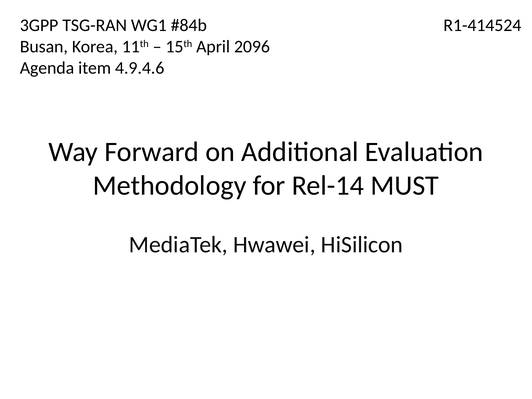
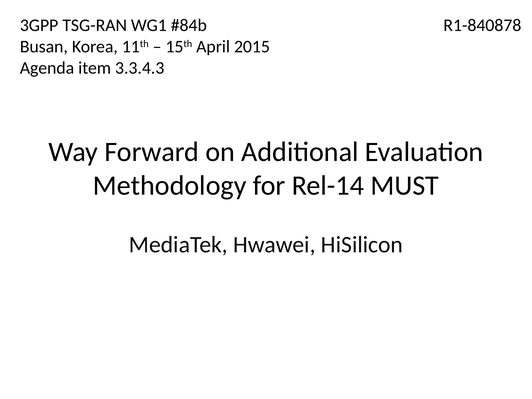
R1-414524: R1-414524 -> R1-840878
2096: 2096 -> 2015
4.9.4.6: 4.9.4.6 -> 3.3.4.3
